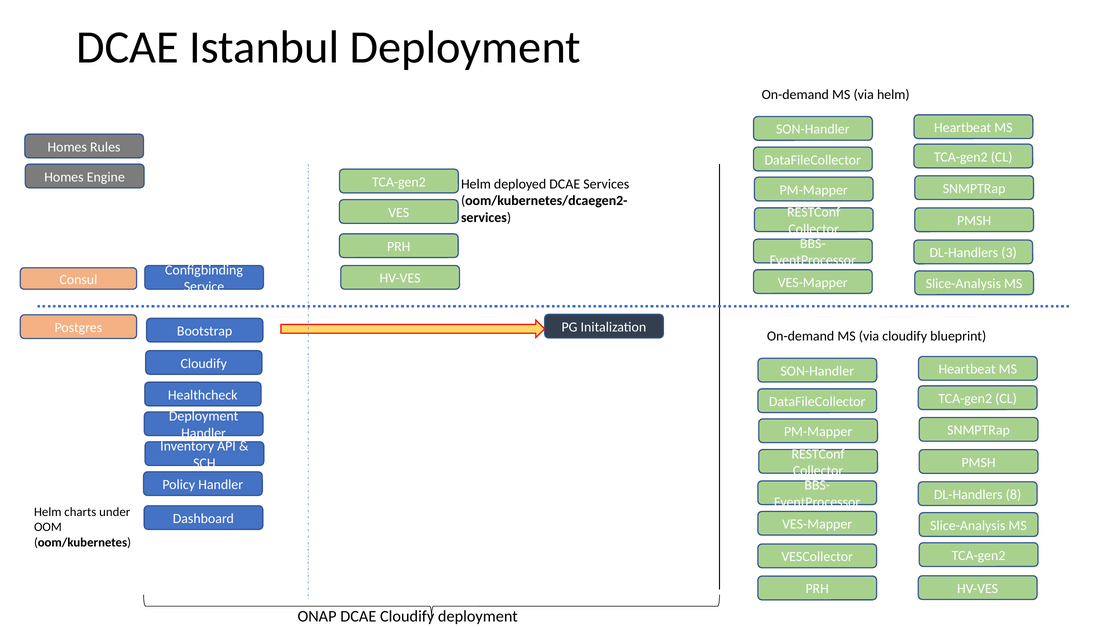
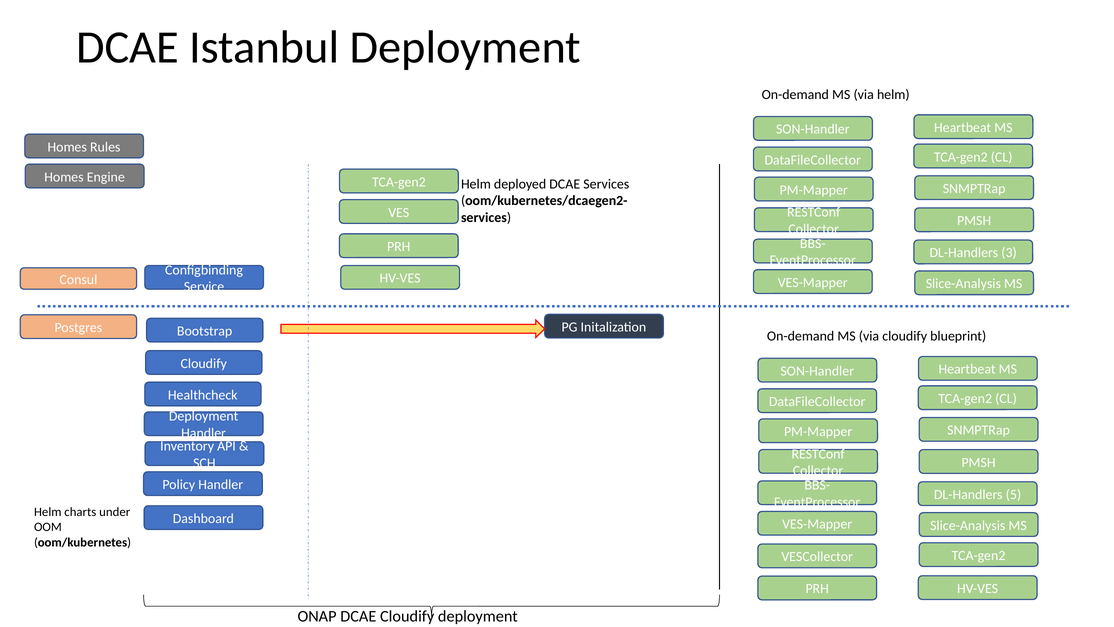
8: 8 -> 5
